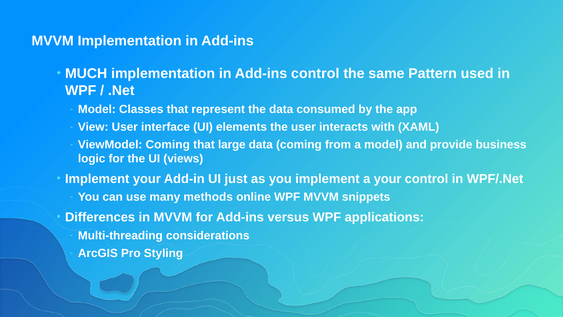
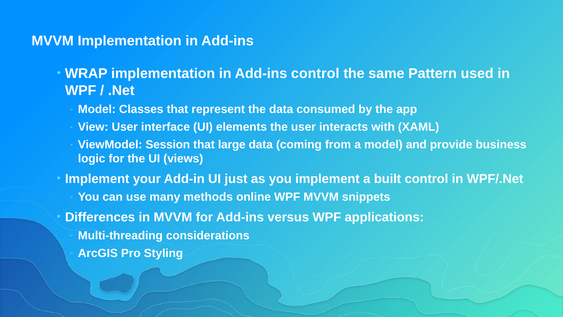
MUCH: MUCH -> WRAP
ViewModel Coming: Coming -> Session
a your: your -> built
